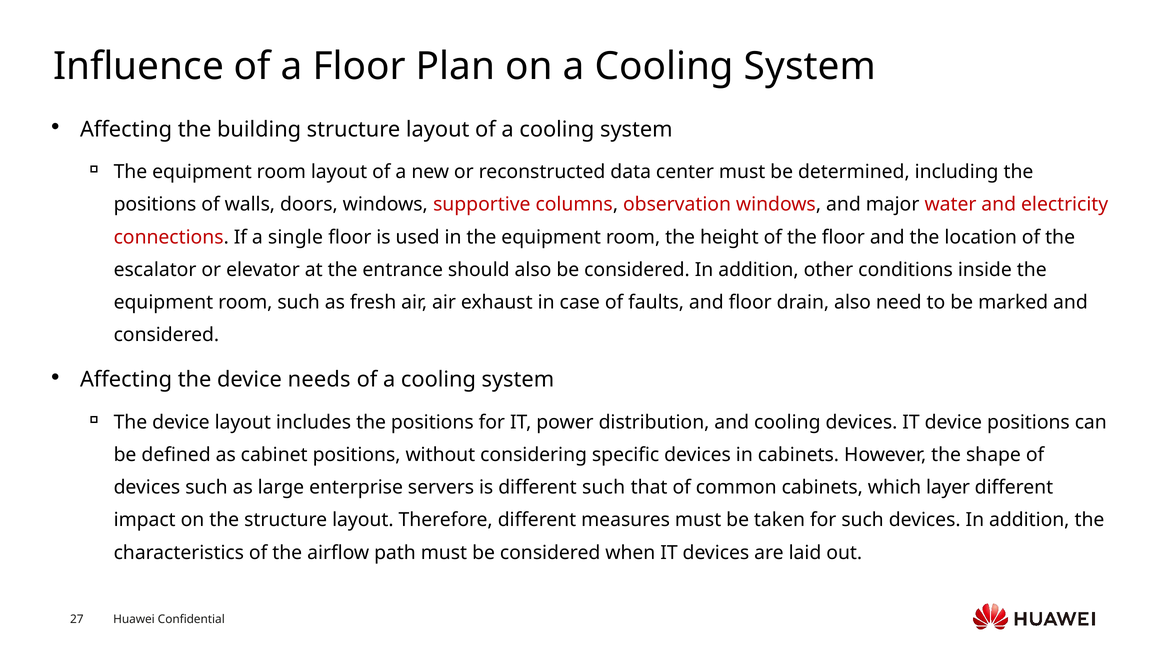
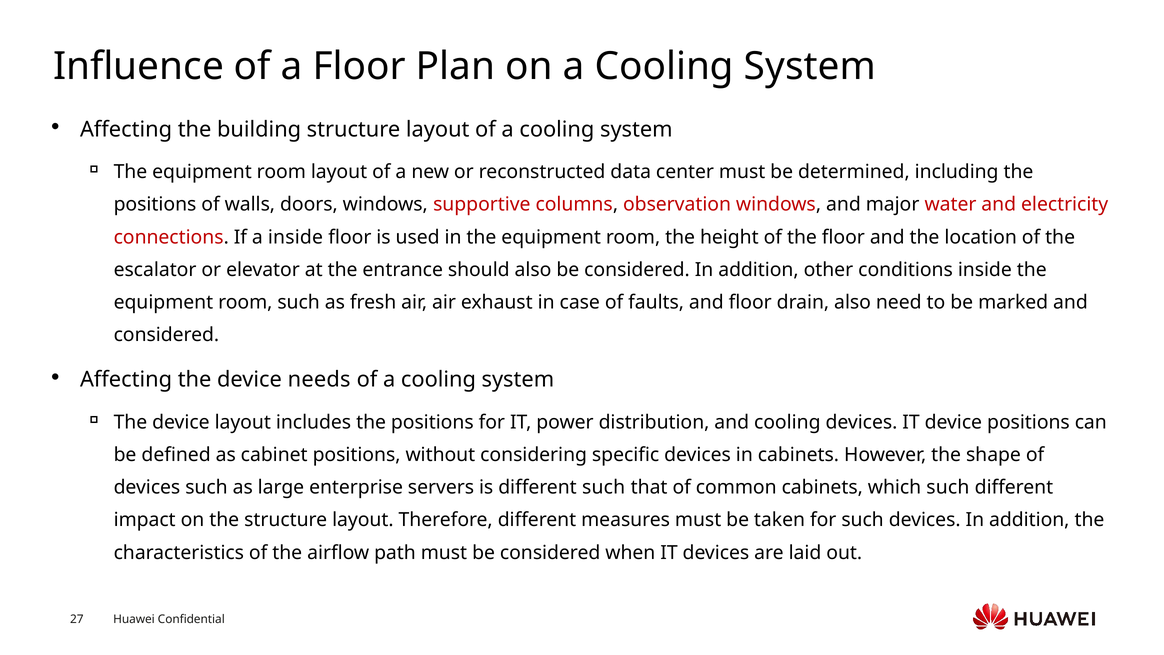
a single: single -> inside
which layer: layer -> such
